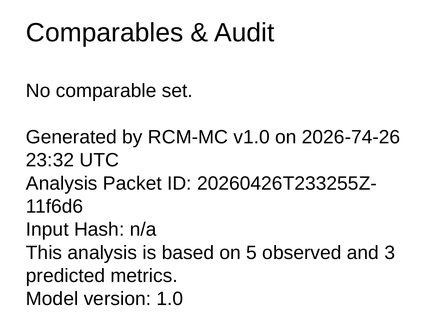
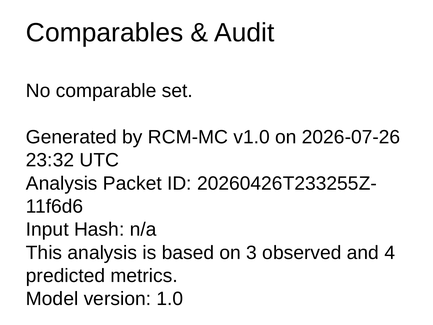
2026-74-26: 2026-74-26 -> 2026-07-26
5: 5 -> 3
3: 3 -> 4
